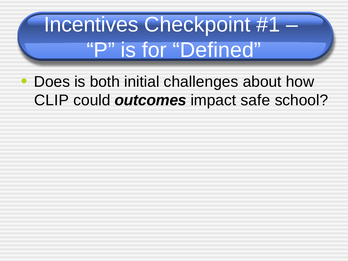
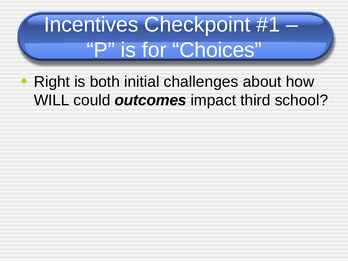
Defined: Defined -> Choices
Does: Does -> Right
CLIP: CLIP -> WILL
safe: safe -> third
